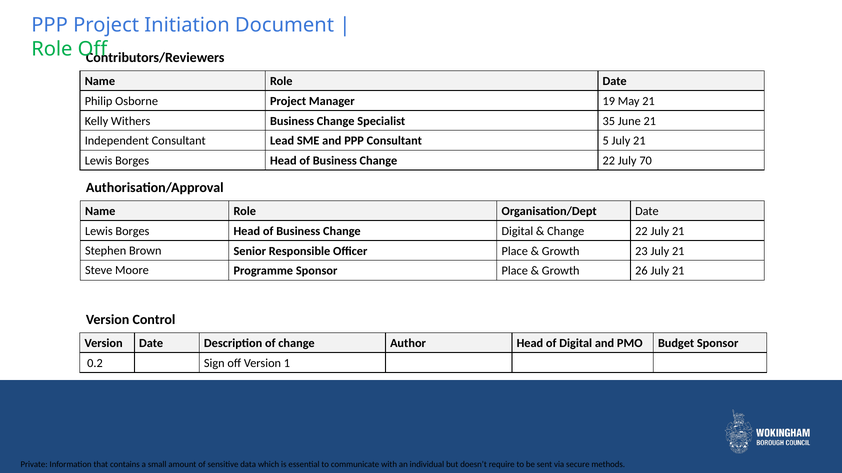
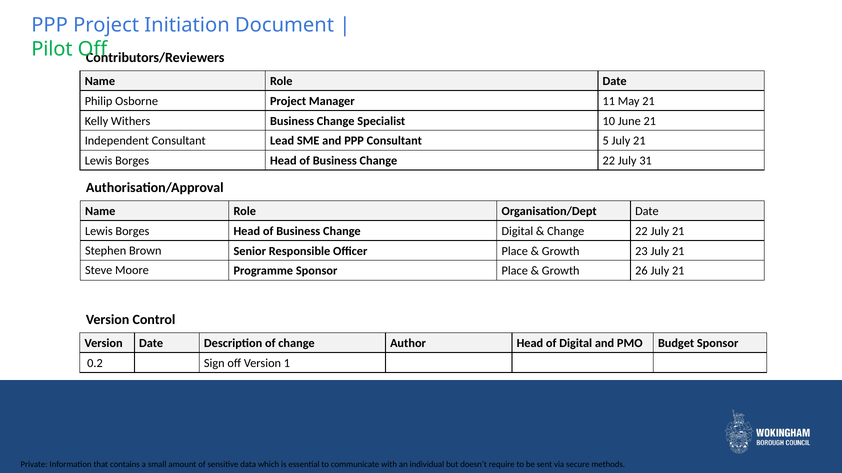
Role at (52, 49): Role -> Pilot
19: 19 -> 11
35: 35 -> 10
70: 70 -> 31
